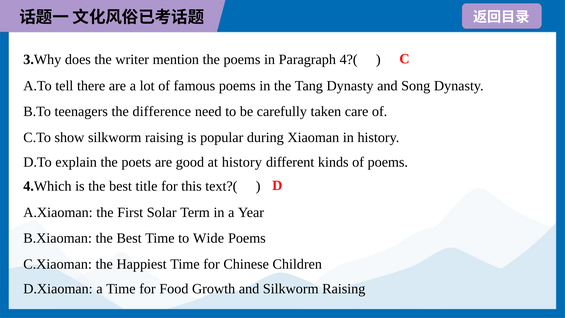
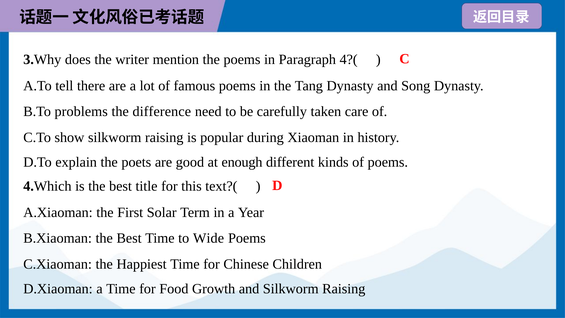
teenagers: teenagers -> problems
at history: history -> enough
